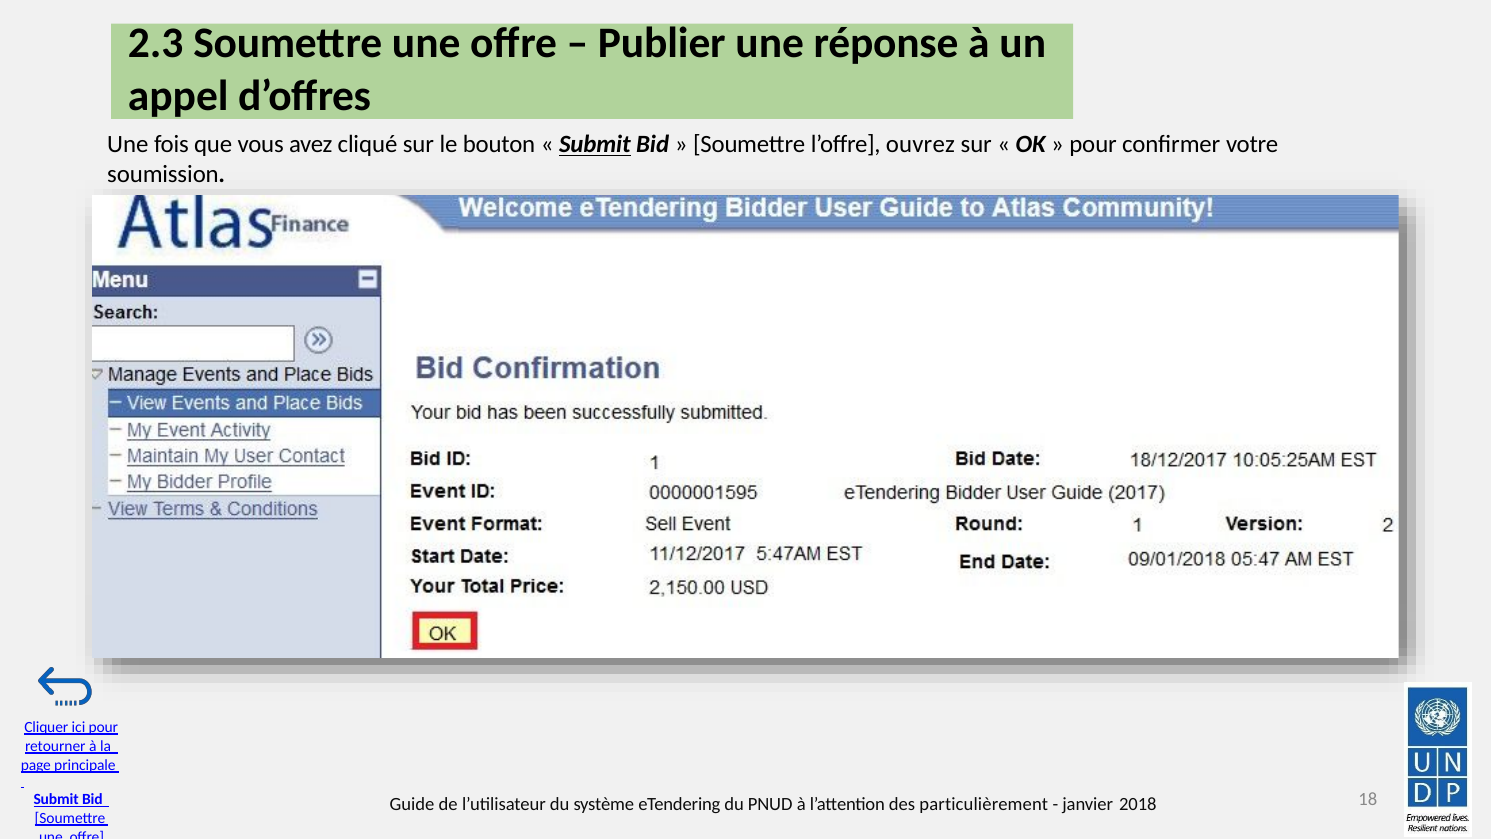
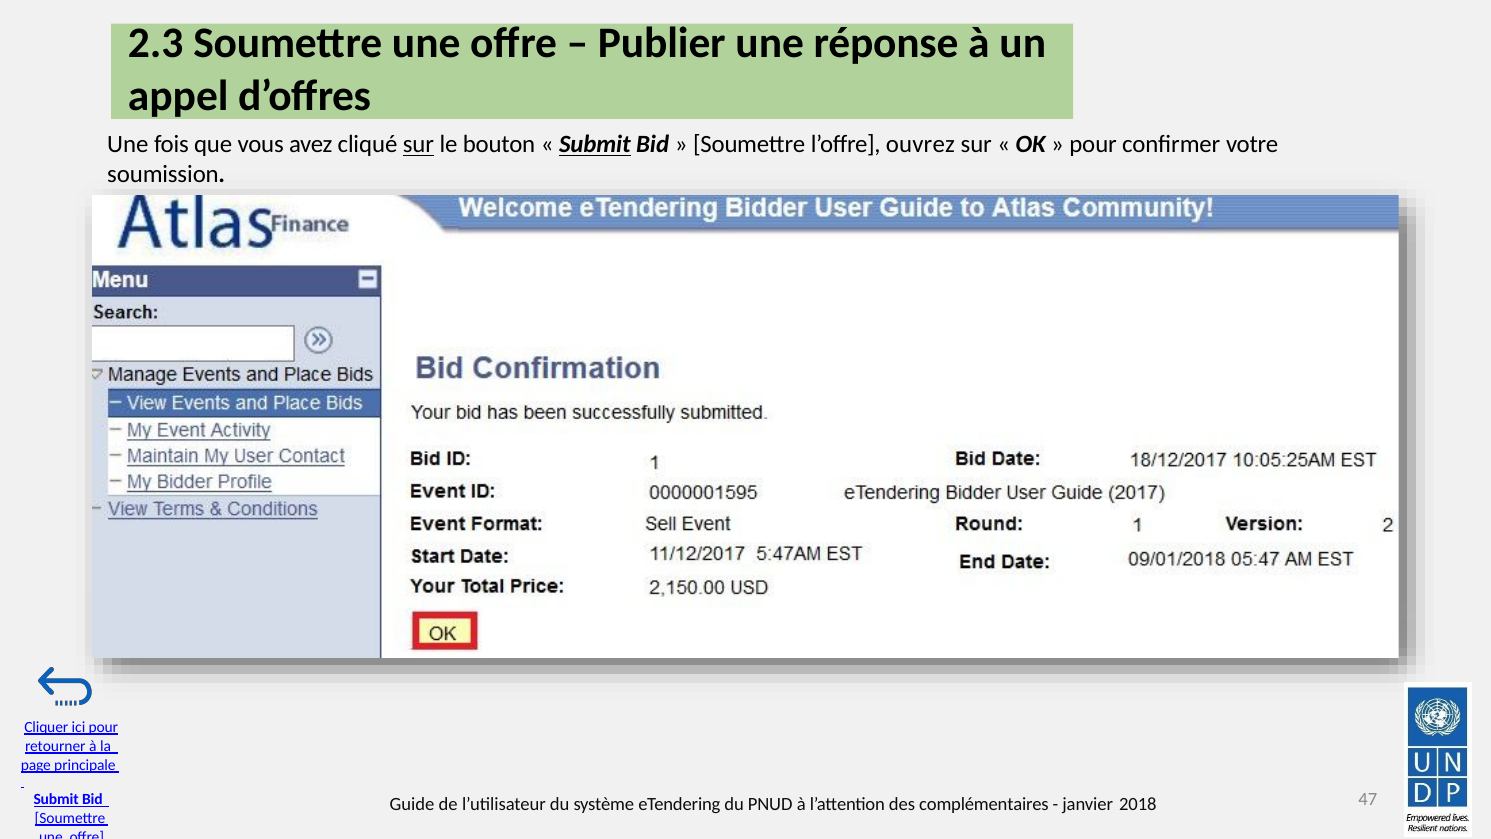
sur at (418, 145) underline: none -> present
particulièrement: particulièrement -> complémentaires
18: 18 -> 47
